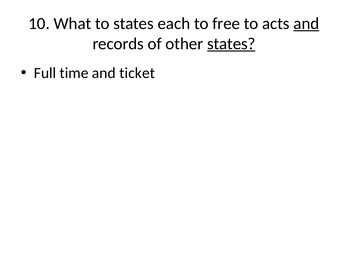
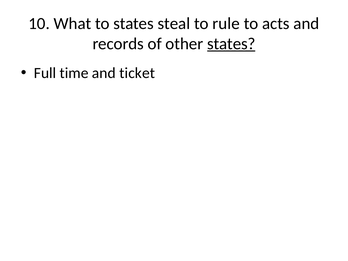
each: each -> steal
free: free -> rule
and at (306, 24) underline: present -> none
